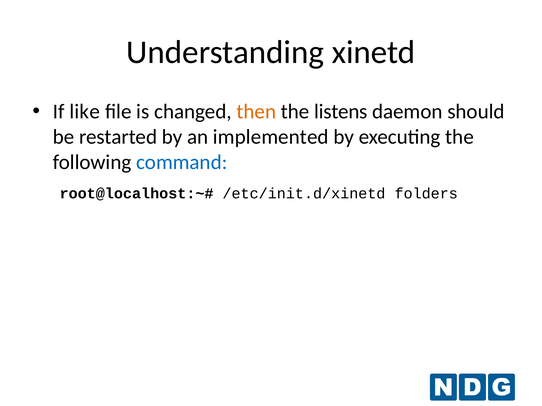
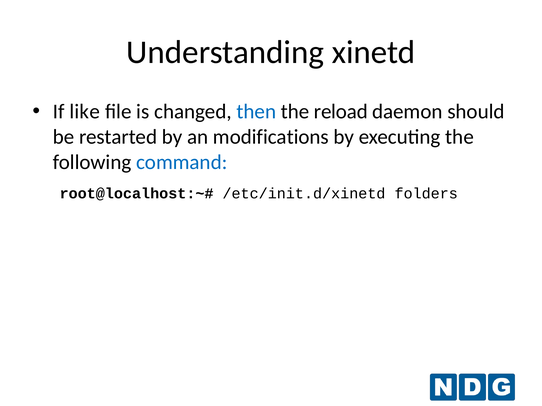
then colour: orange -> blue
listens: listens -> reload
implemented: implemented -> modifications
